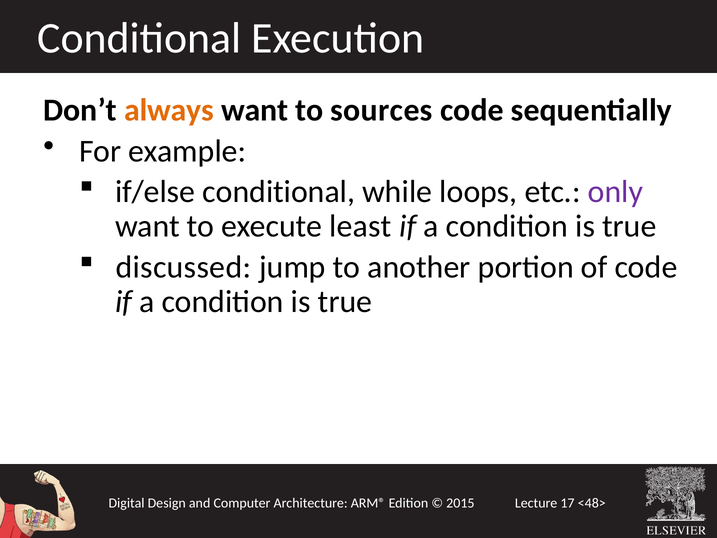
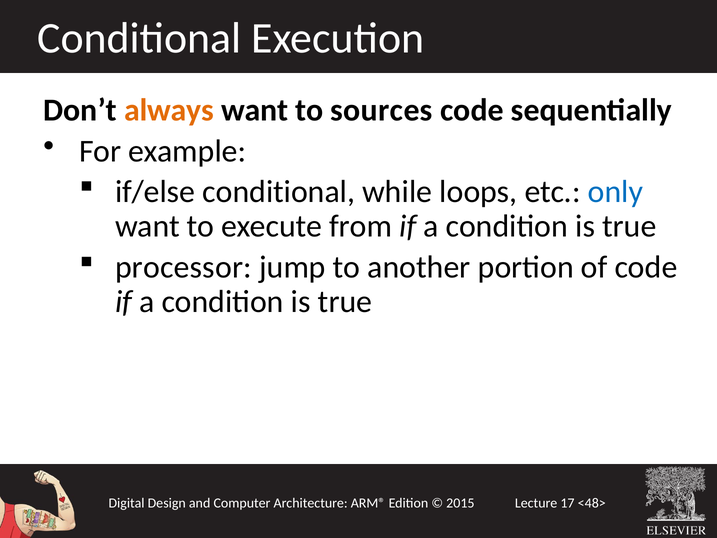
only colour: purple -> blue
least: least -> from
discussed: discussed -> processor
